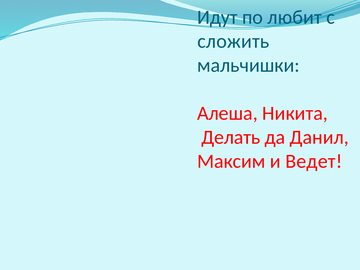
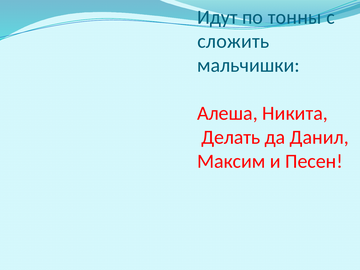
любит: любит -> тонны
Ведет: Ведет -> Песен
